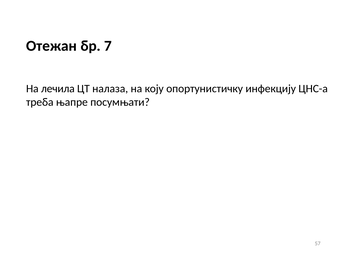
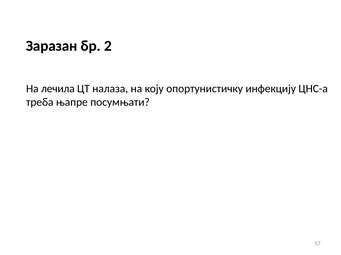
Отежан: Отежан -> Заразан
7: 7 -> 2
